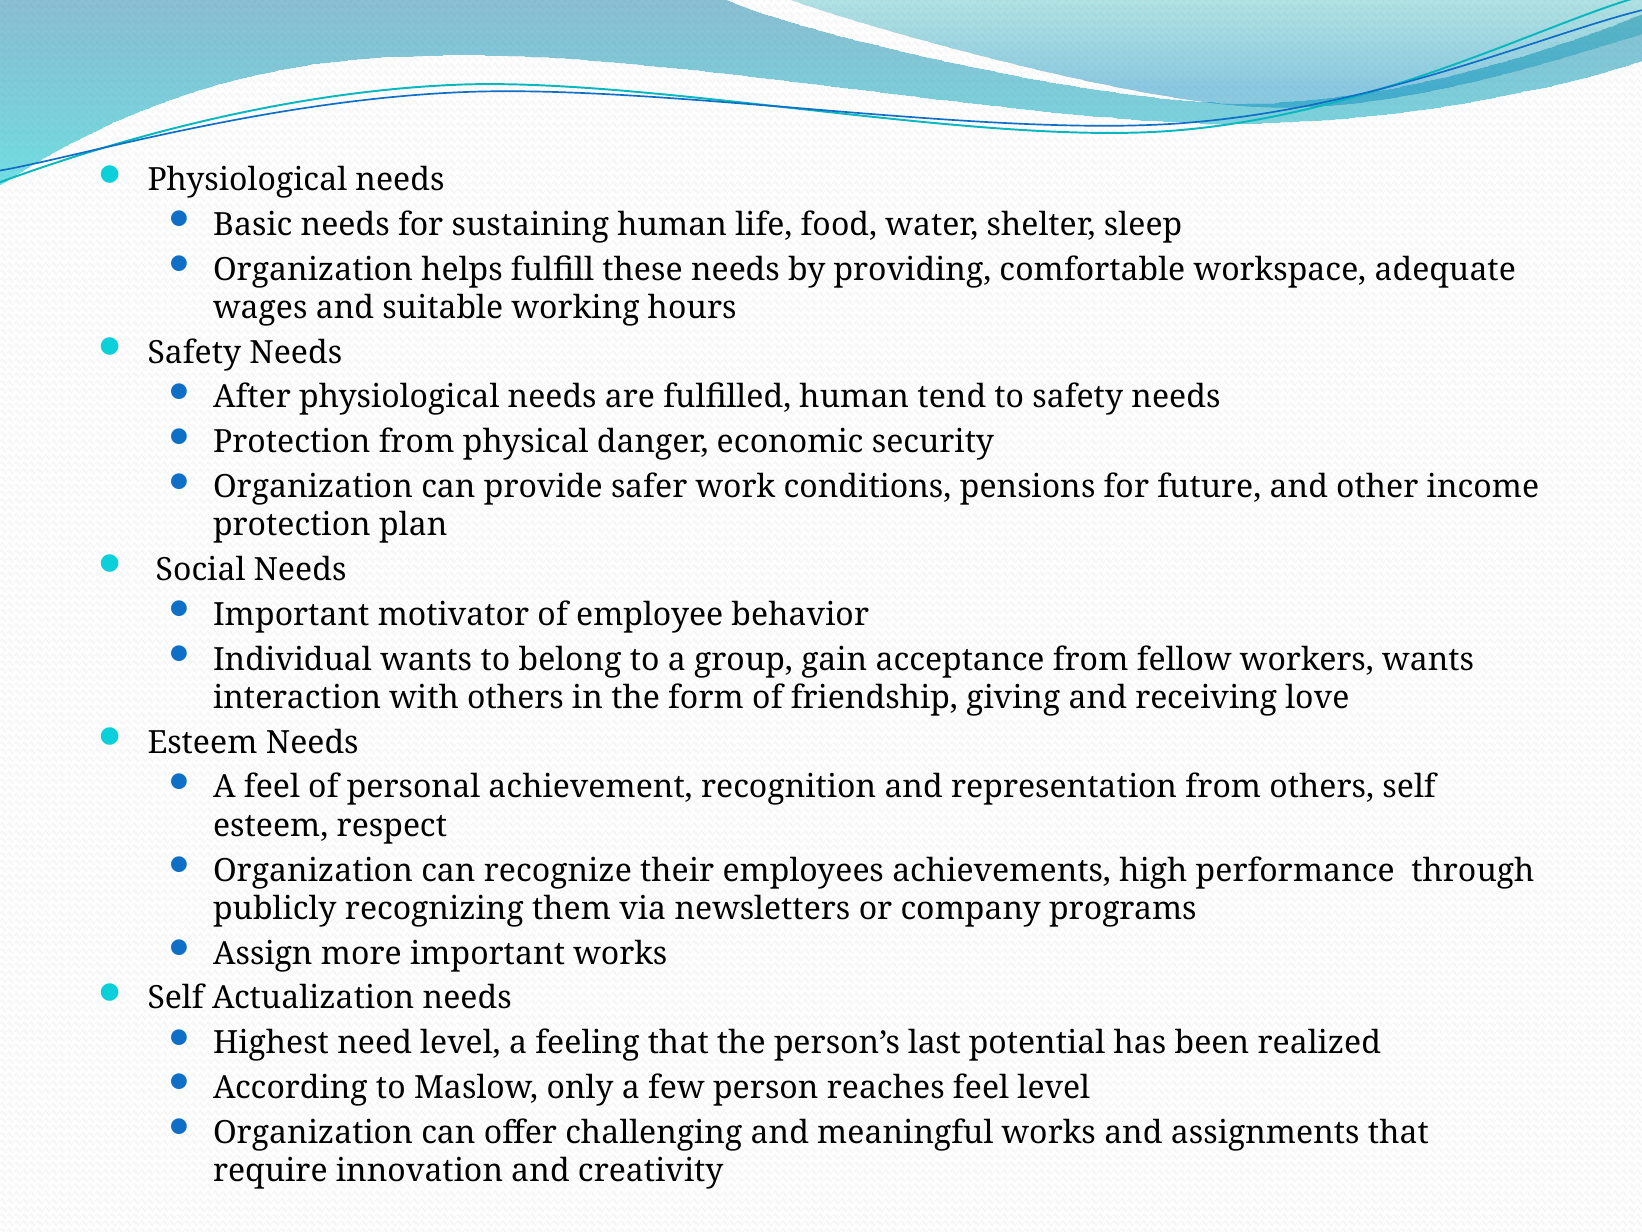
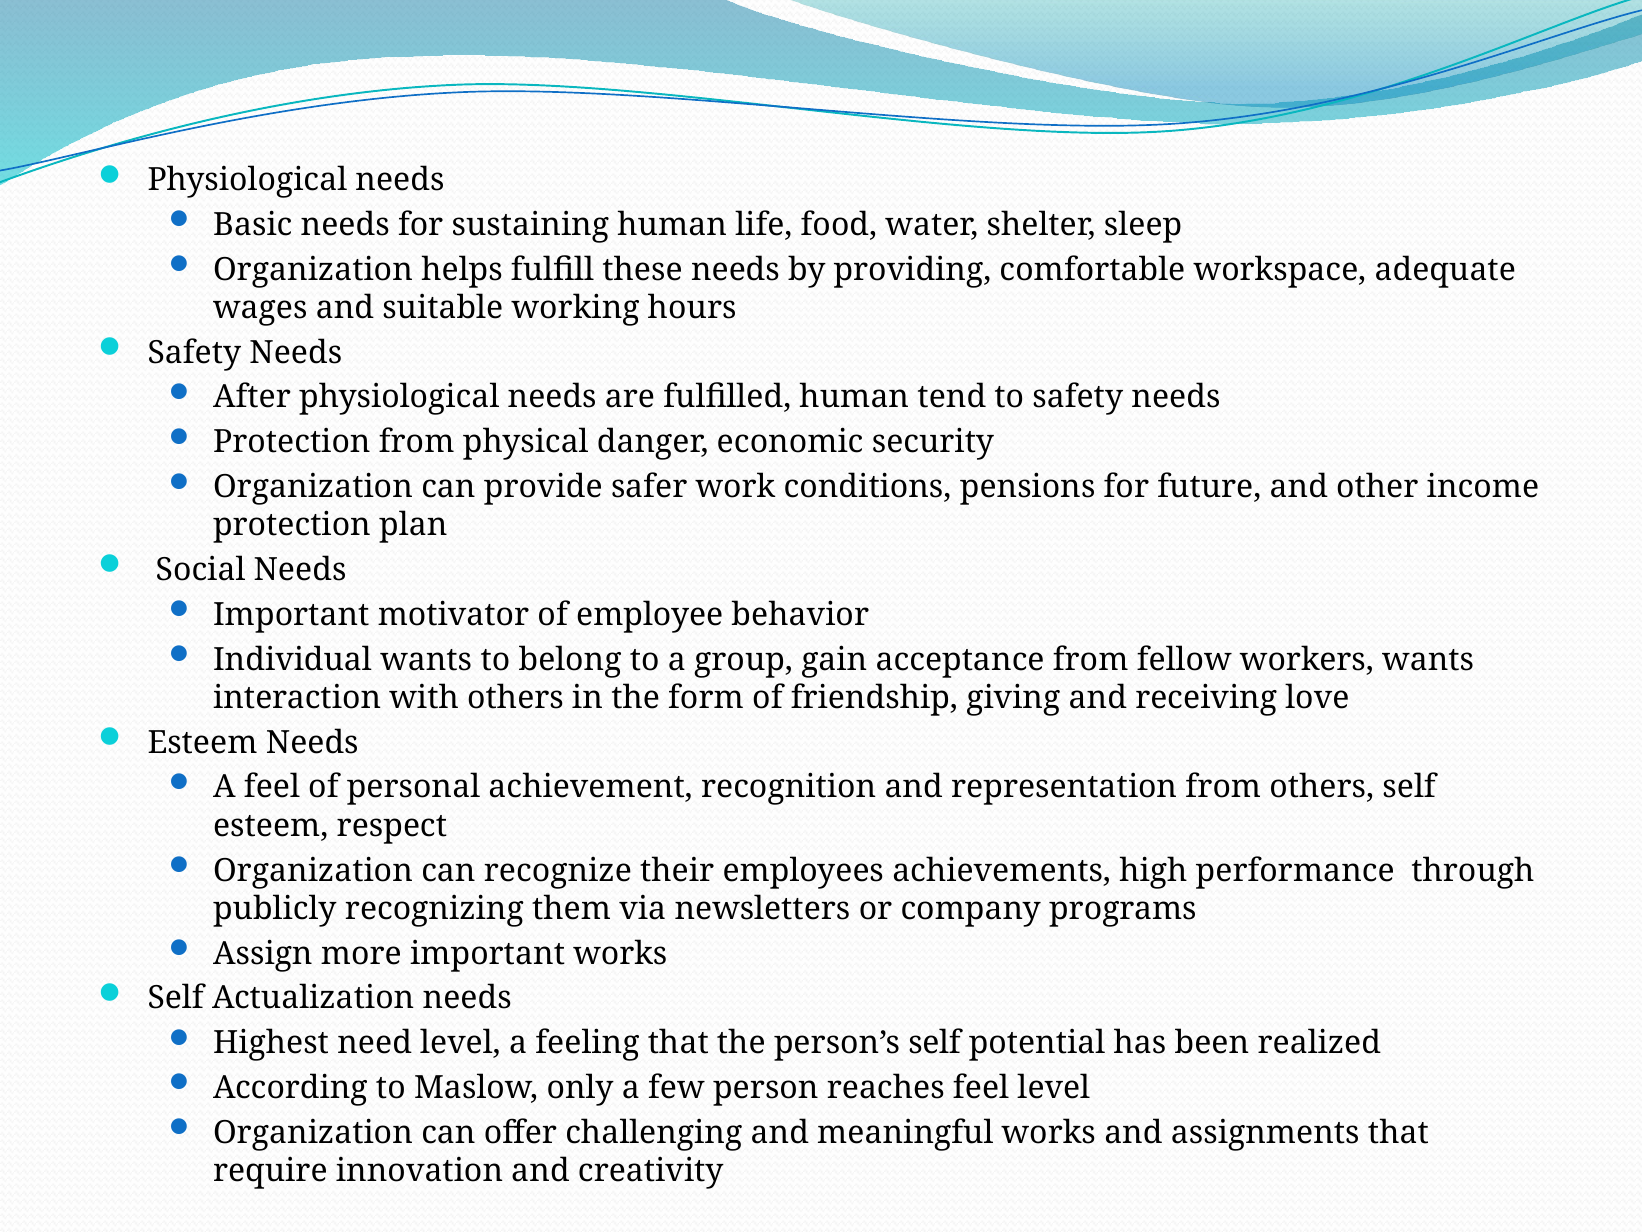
person’s last: last -> self
